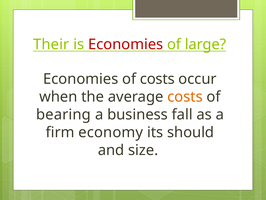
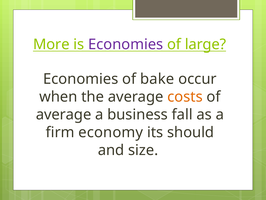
Their: Their -> More
Economies at (126, 44) colour: red -> purple
of costs: costs -> bake
bearing at (63, 114): bearing -> average
